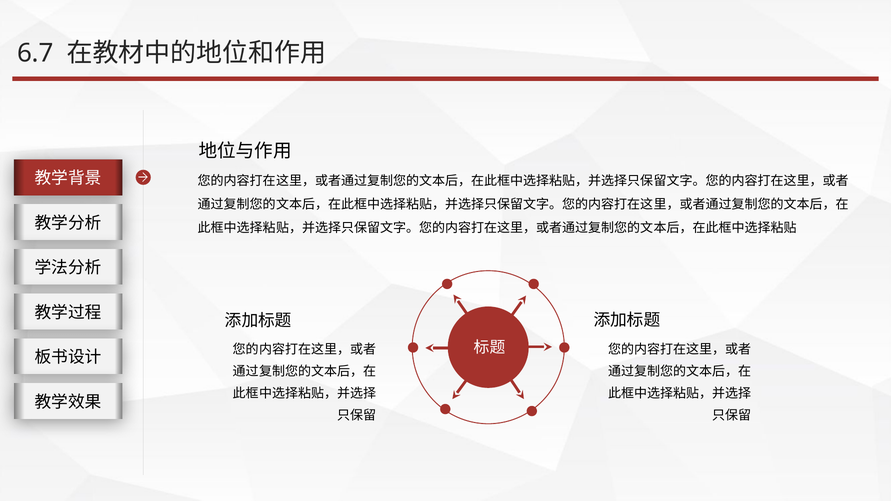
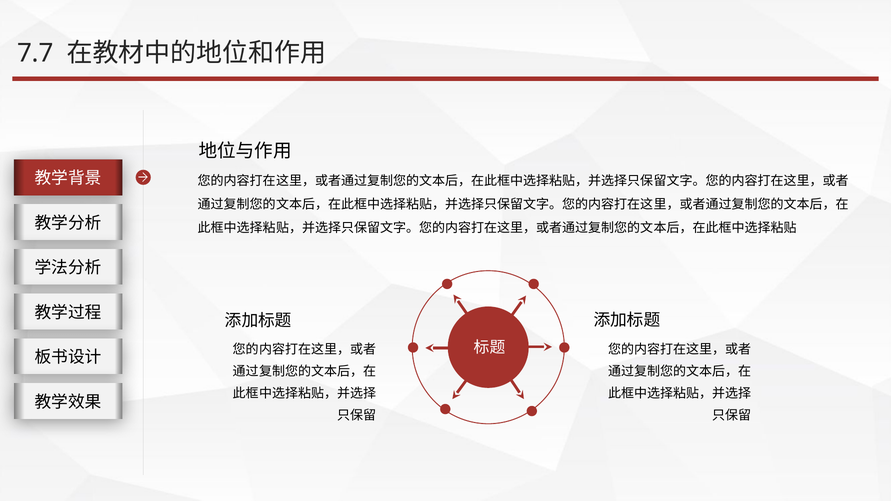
6.7: 6.7 -> 7.7
